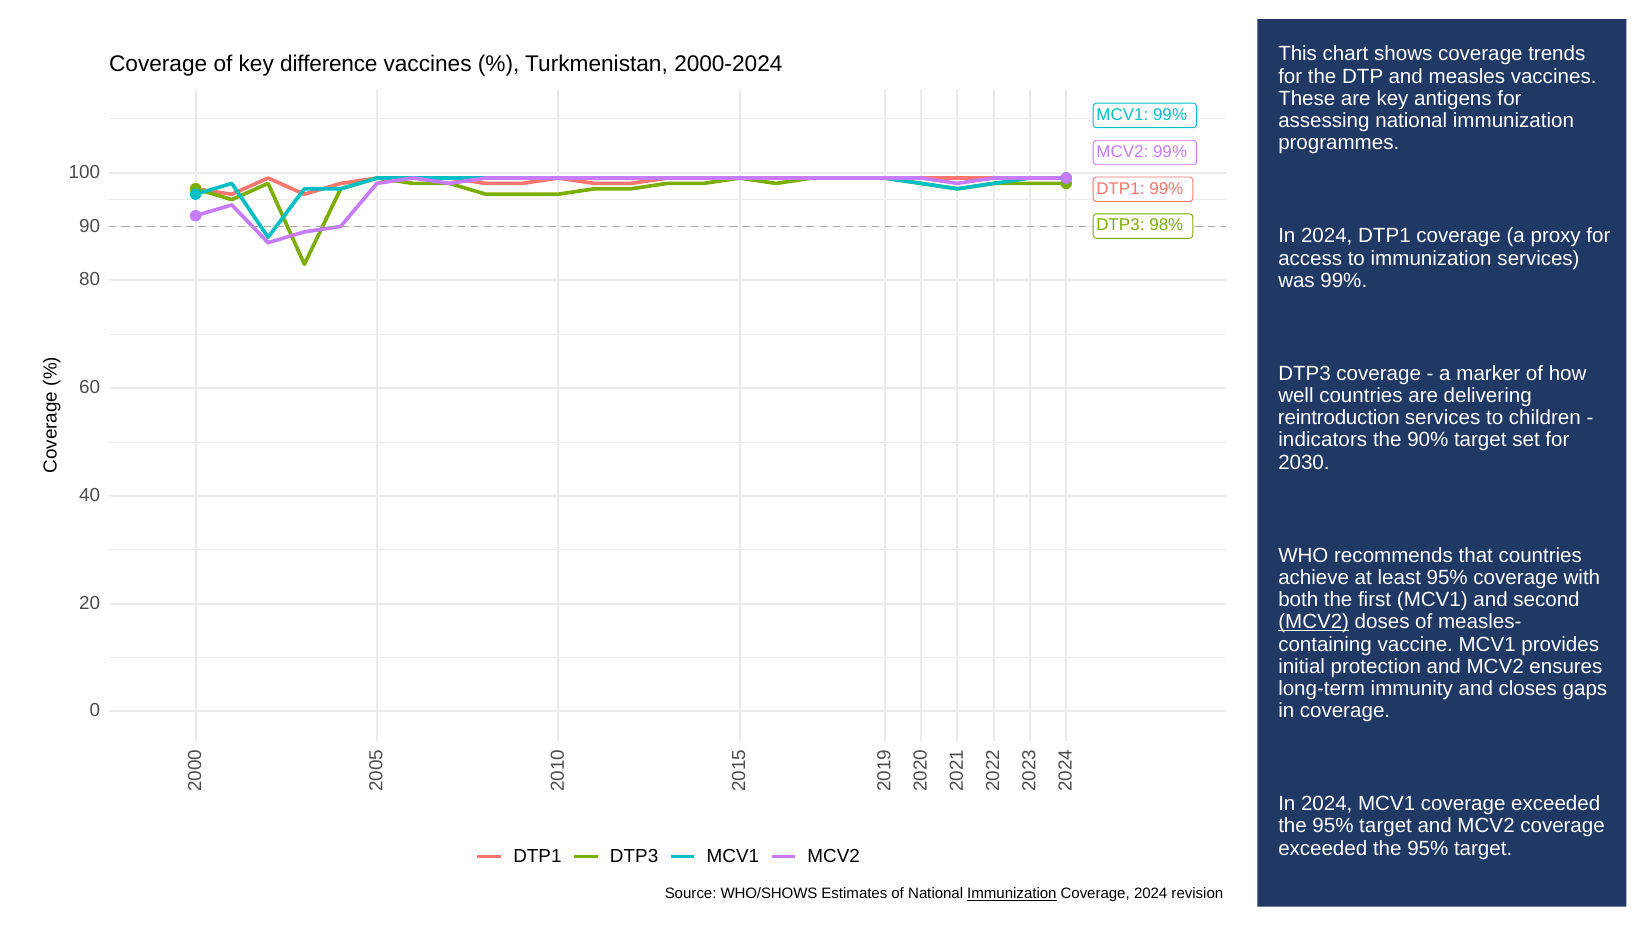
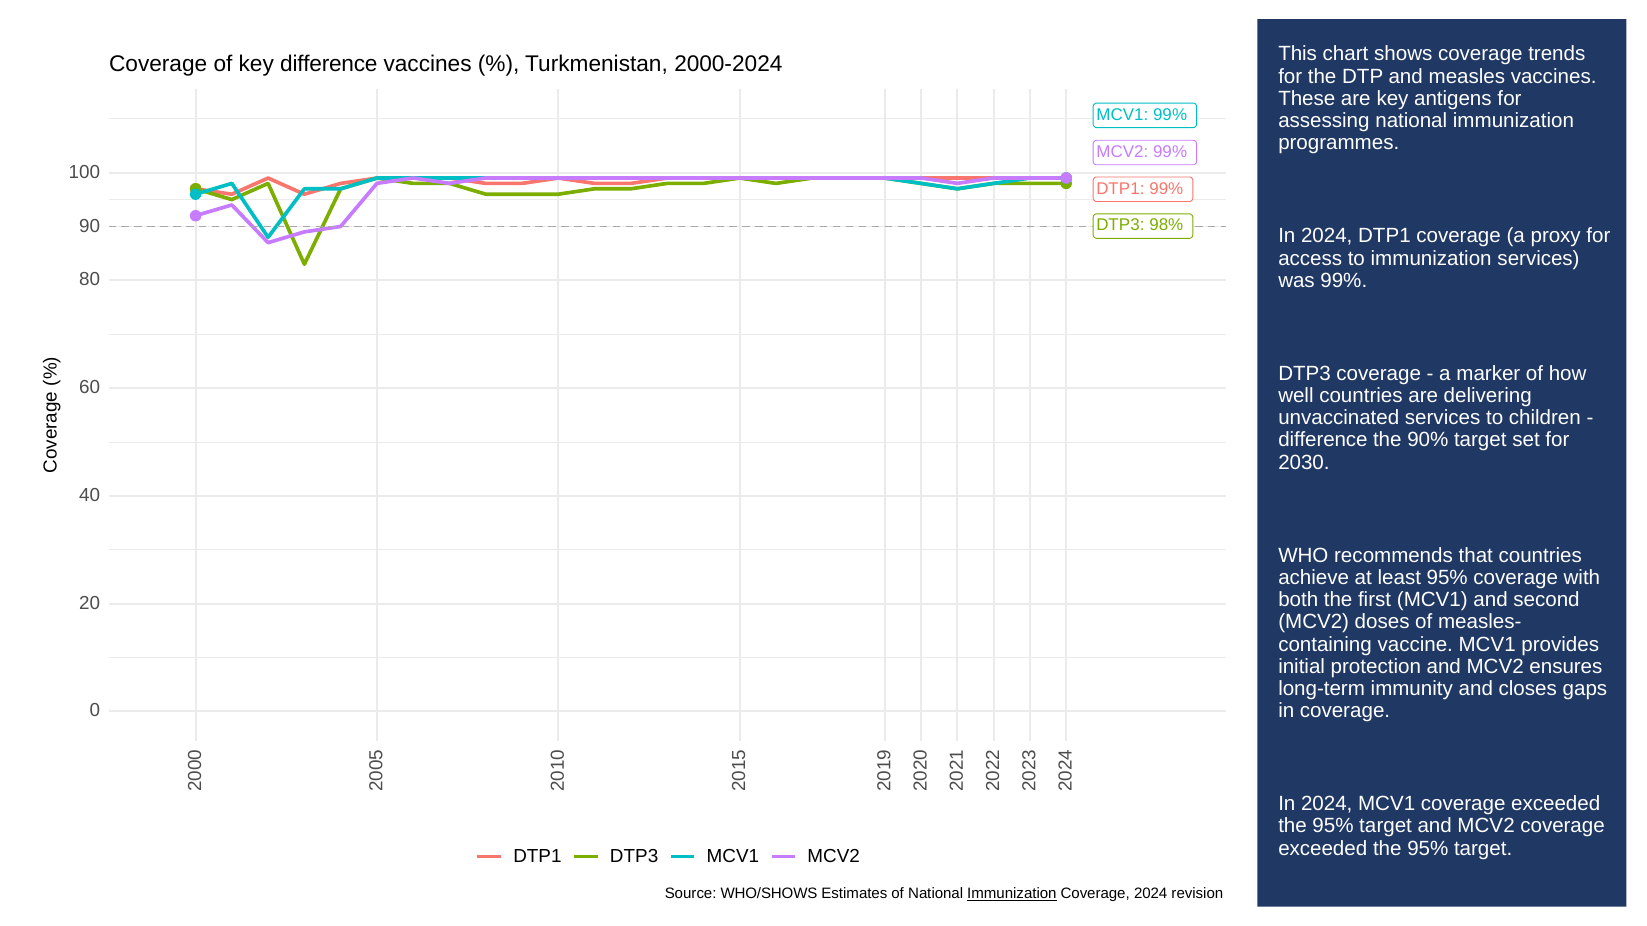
reintroduction: reintroduction -> unvaccinated
indicators at (1323, 440): indicators -> difference
MCV2 at (1314, 622) underline: present -> none
